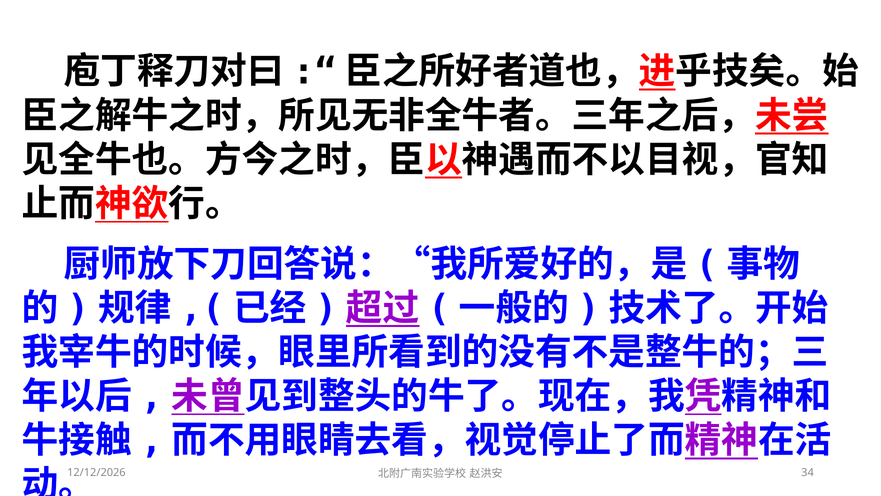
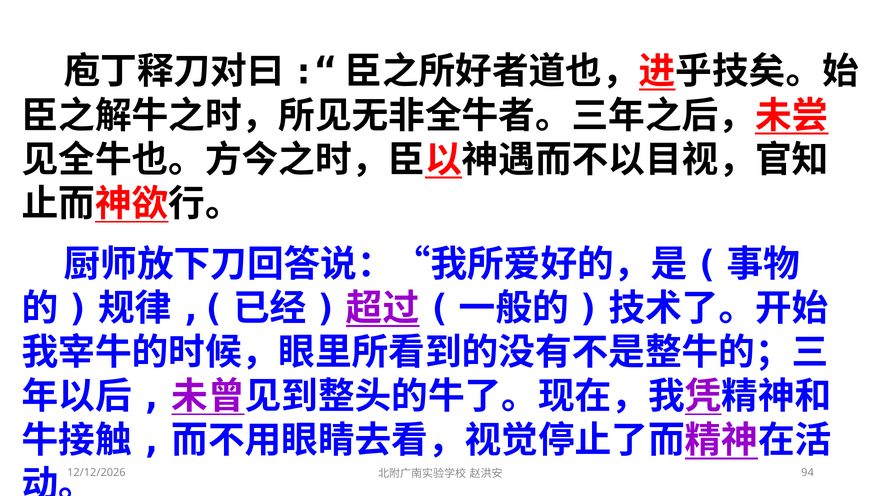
34: 34 -> 94
